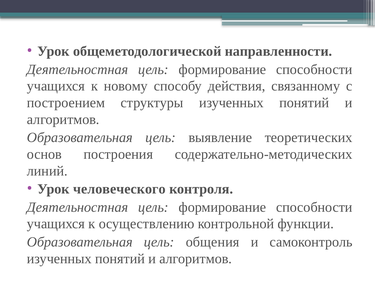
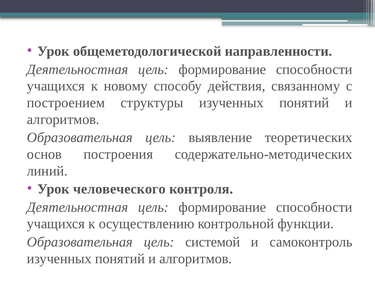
общения: общения -> системой
